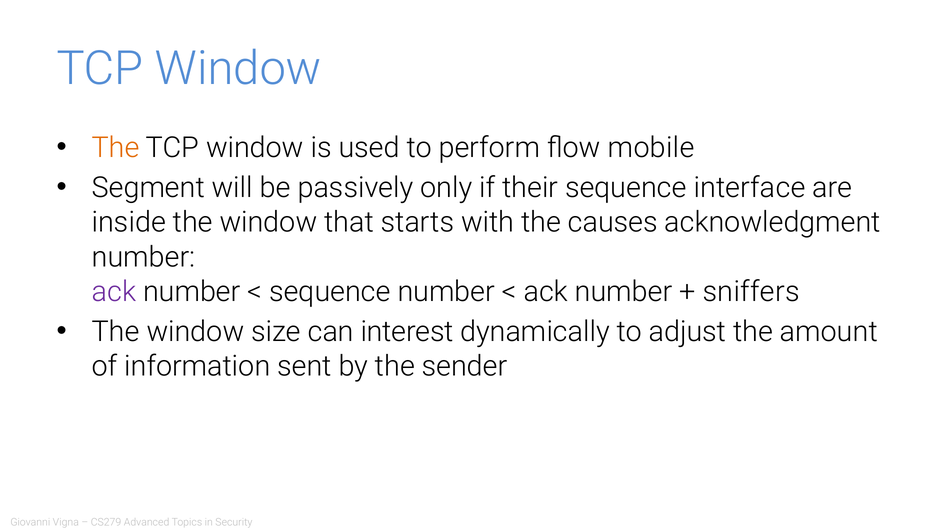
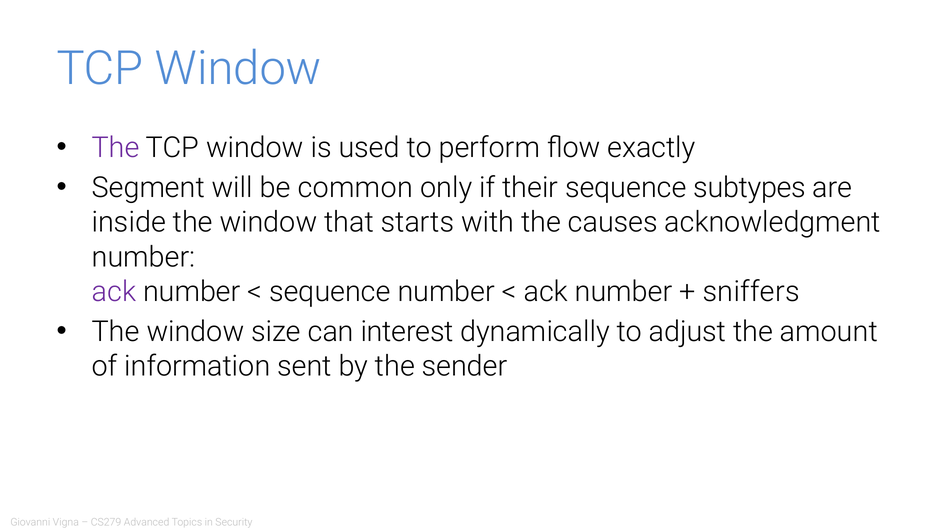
The at (116, 148) colour: orange -> purple
mobile: mobile -> exactly
passively: passively -> common
interface: interface -> subtypes
